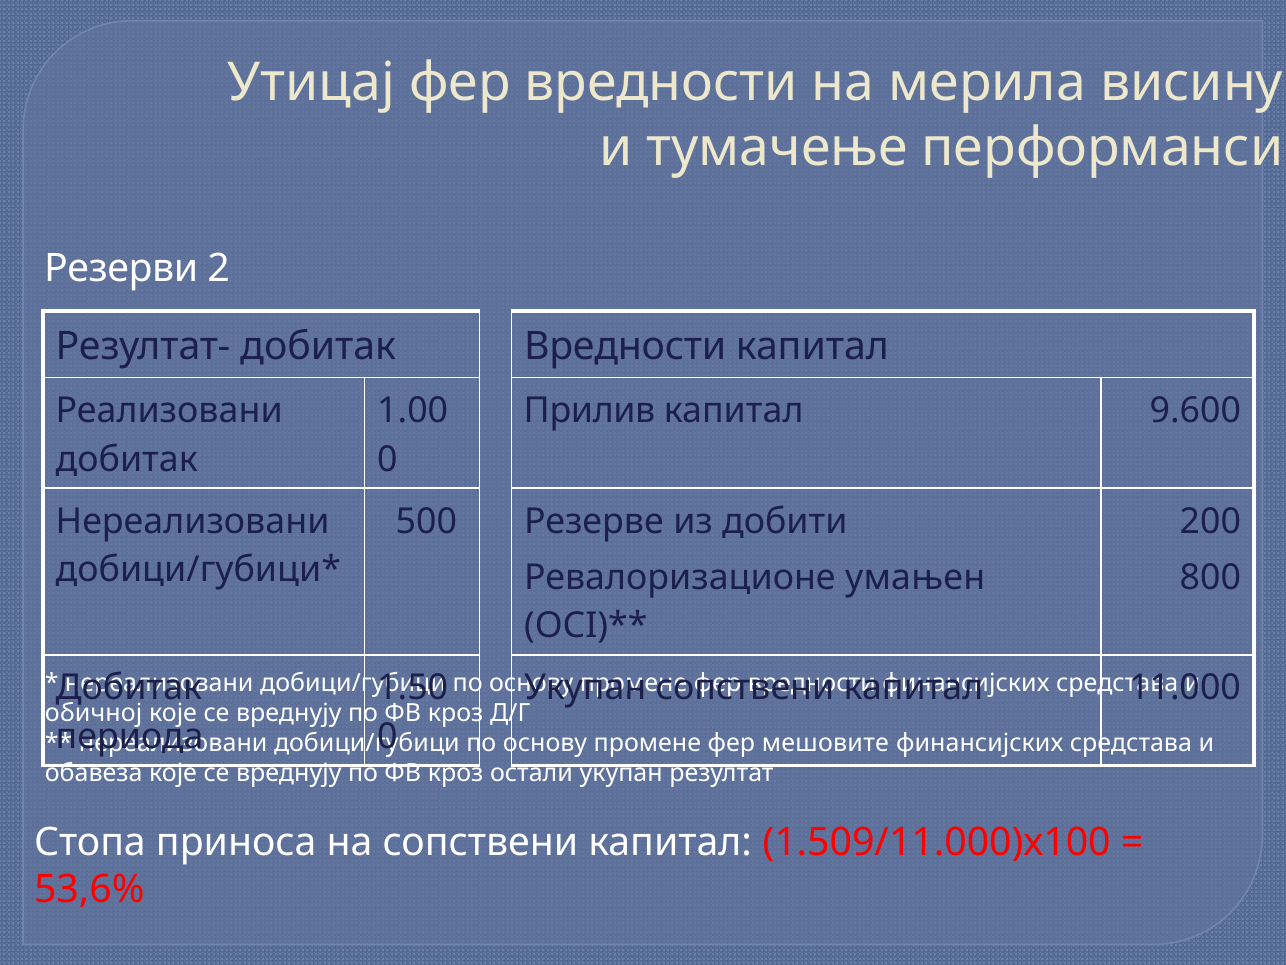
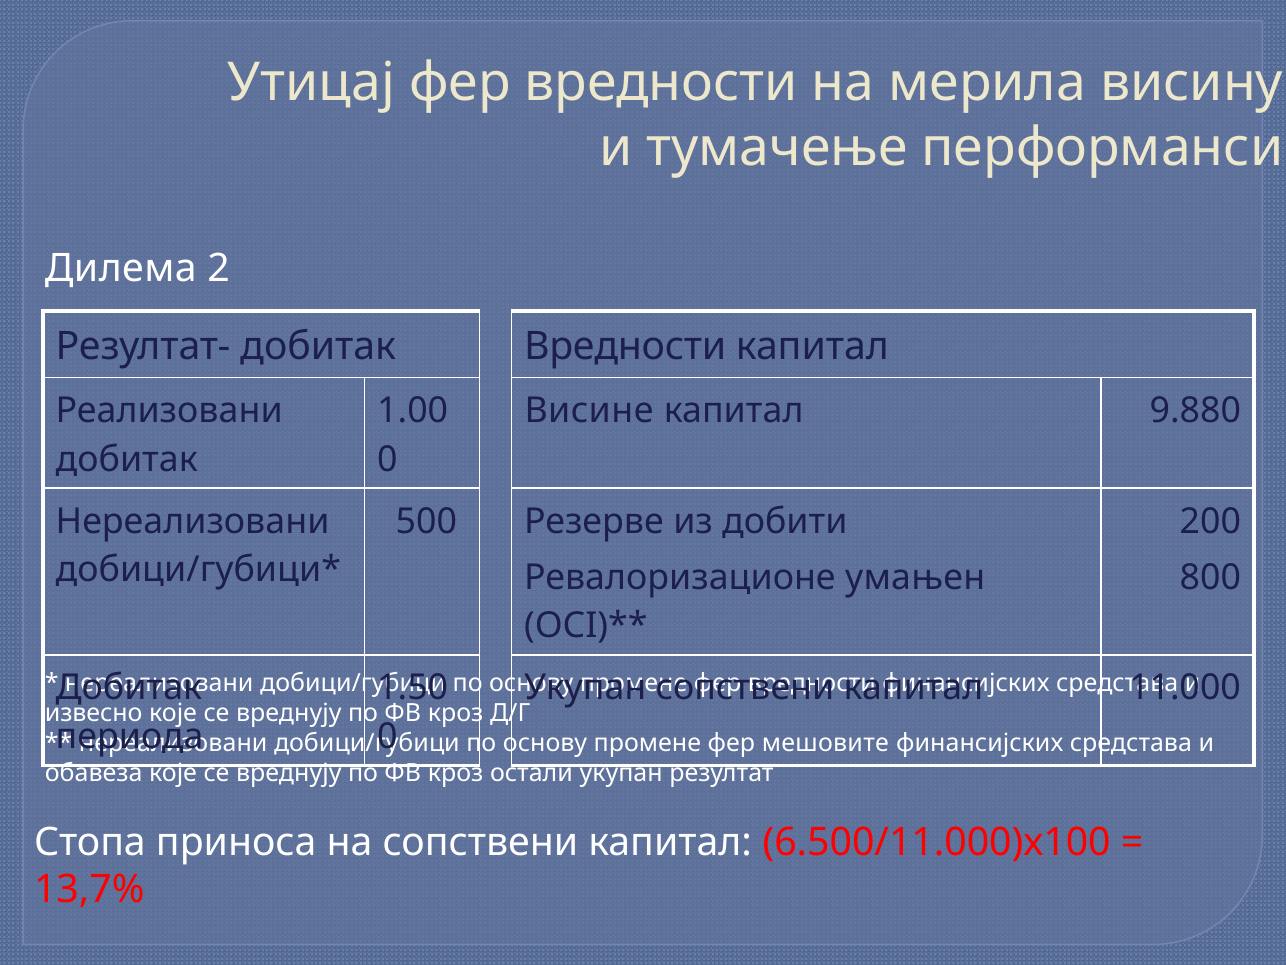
Резерви: Резерви -> Дилема
Прилив: Прилив -> Висинe
9.600: 9.600 -> 9.880
обичној: обичној -> извесно
1.509/11.000)х100: 1.509/11.000)х100 -> 6.500/11.000)х100
53,6%: 53,6% -> 13,7%
